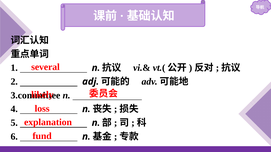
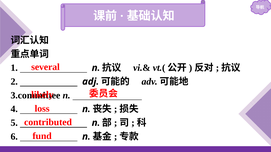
explanation: explanation -> contributed
